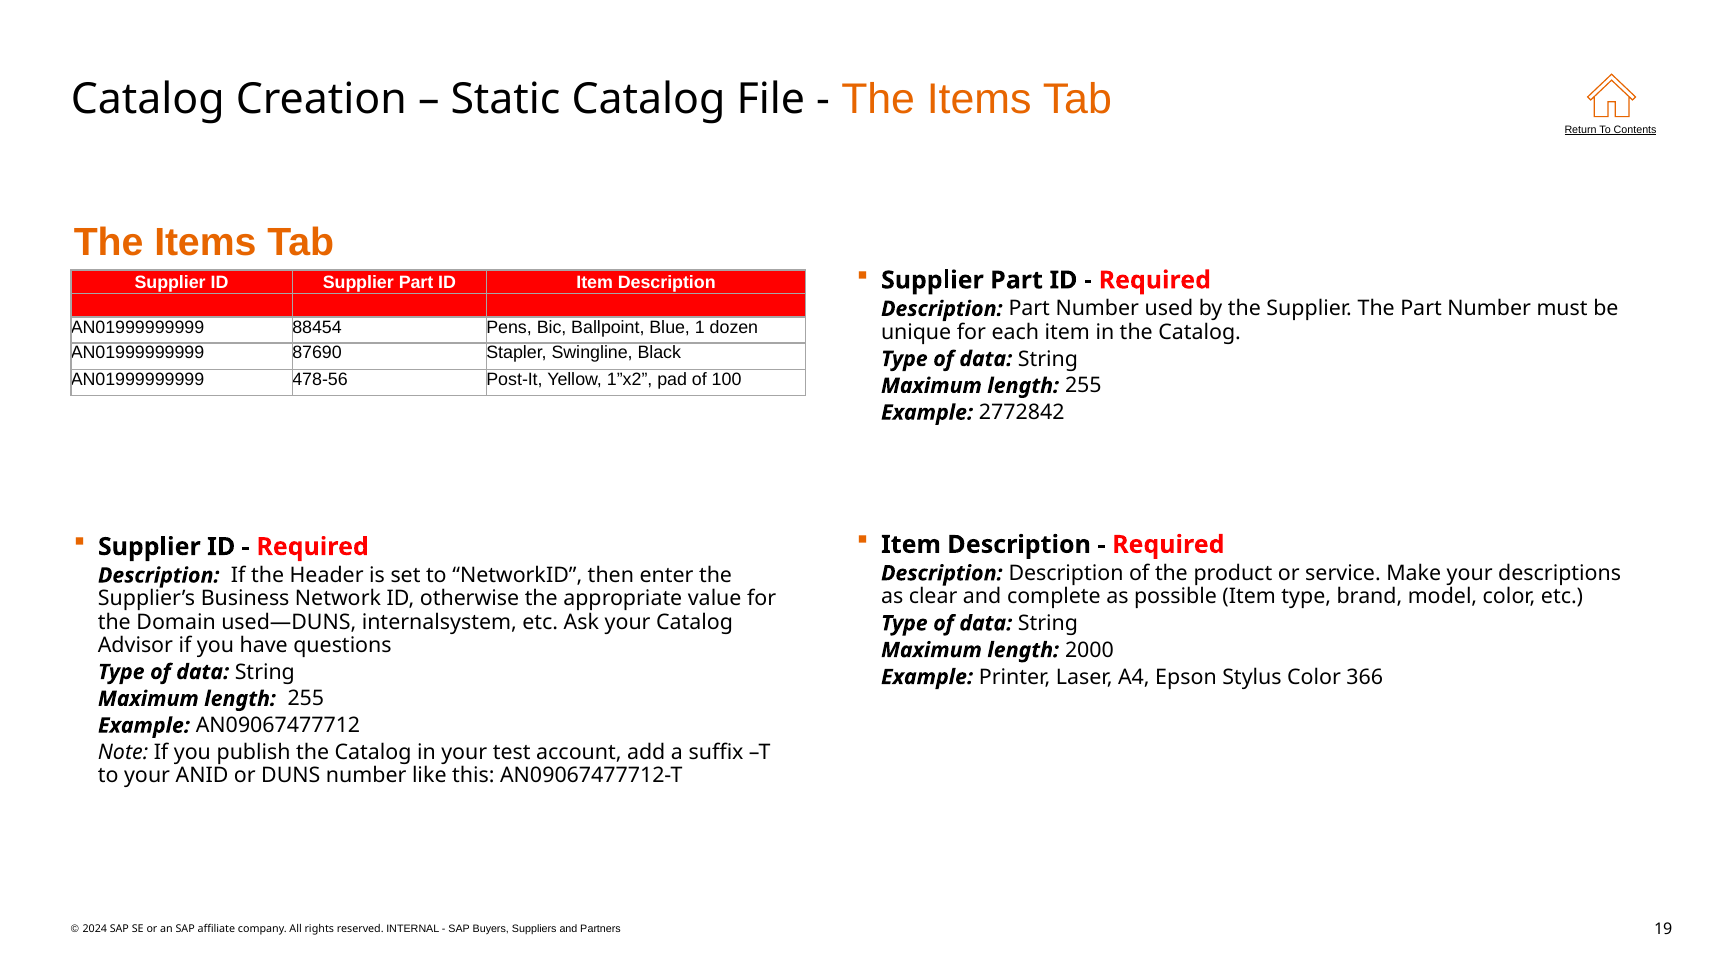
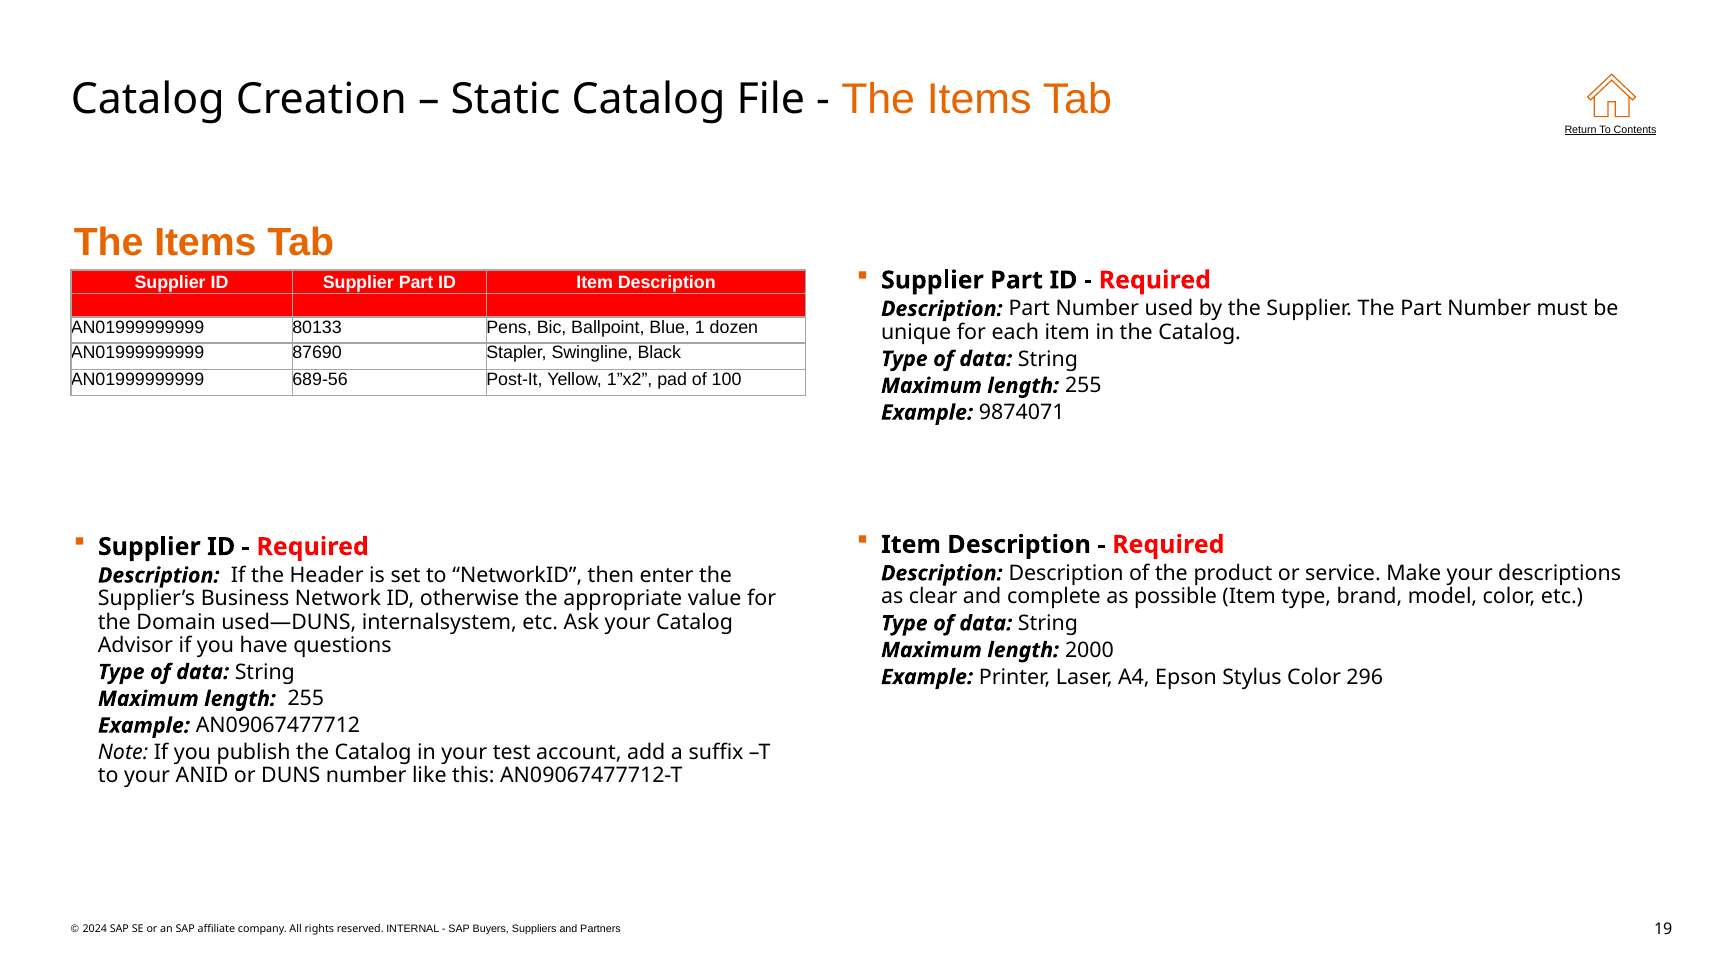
88454: 88454 -> 80133
478-56: 478-56 -> 689-56
2772842: 2772842 -> 9874071
366: 366 -> 296
